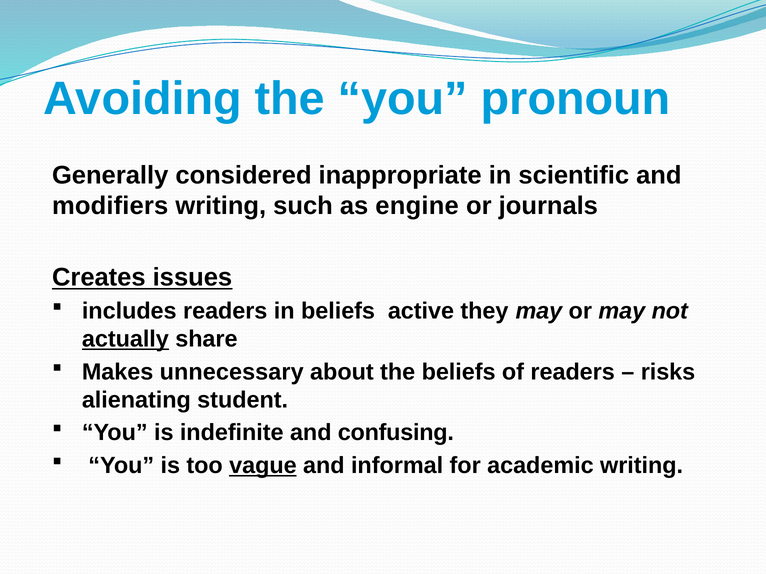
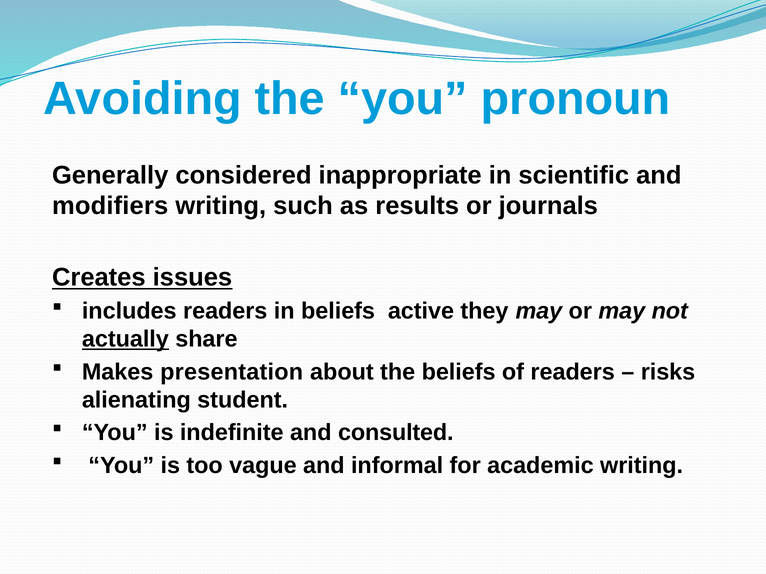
engine: engine -> results
unnecessary: unnecessary -> presentation
confusing: confusing -> consulted
vague underline: present -> none
